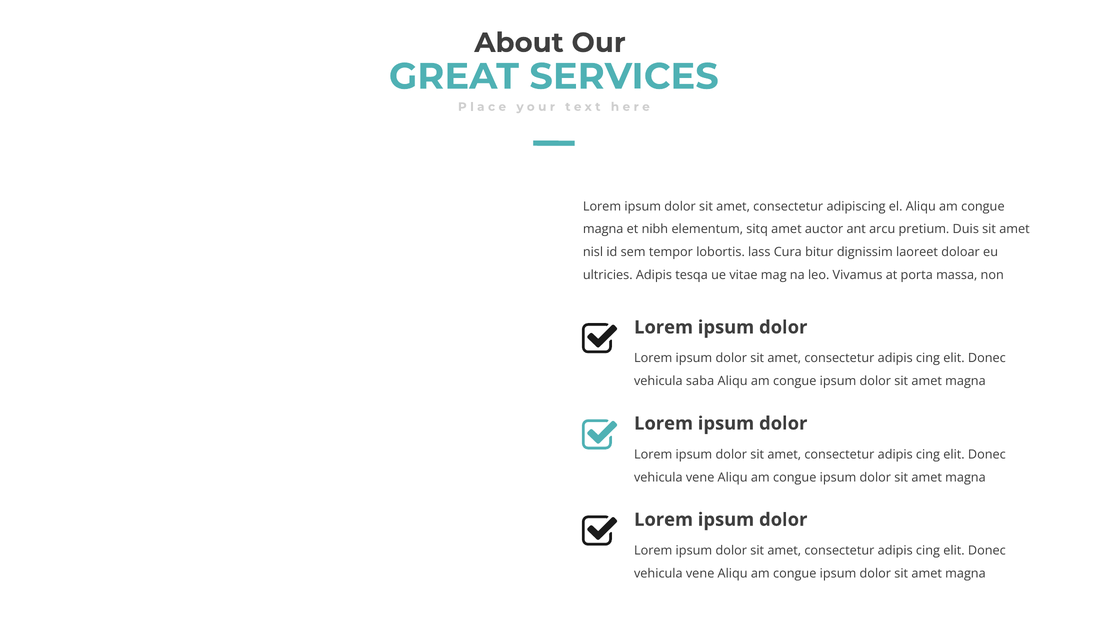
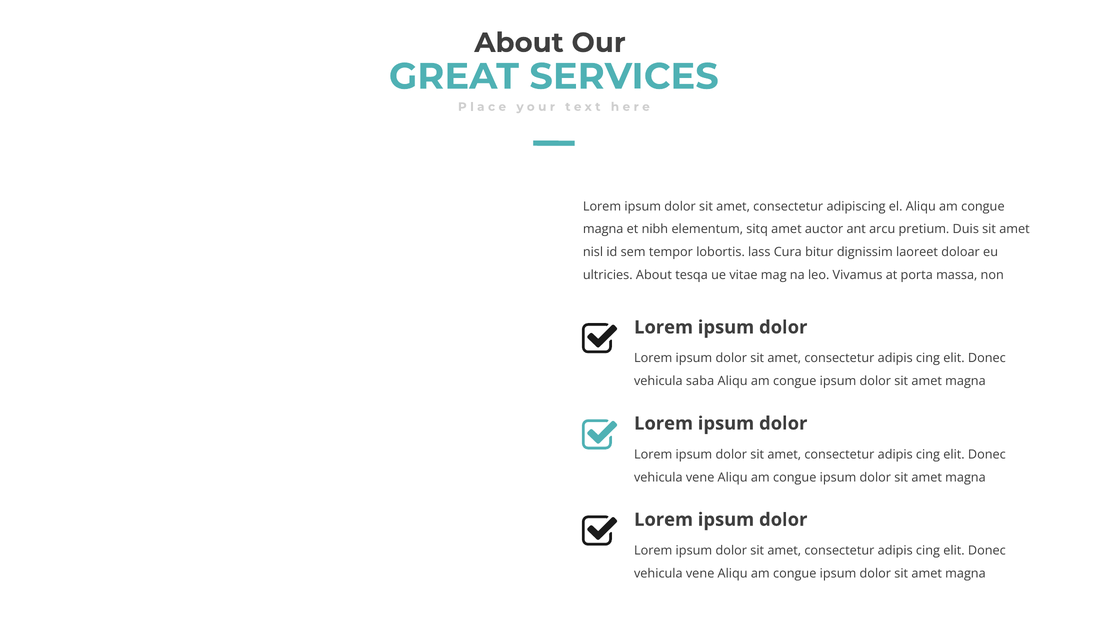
ultricies Adipis: Adipis -> About
